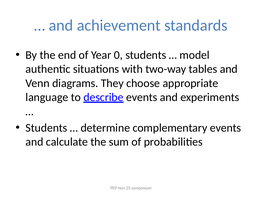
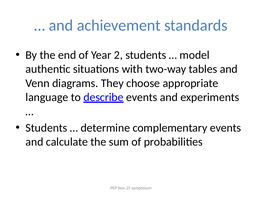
0: 0 -> 2
